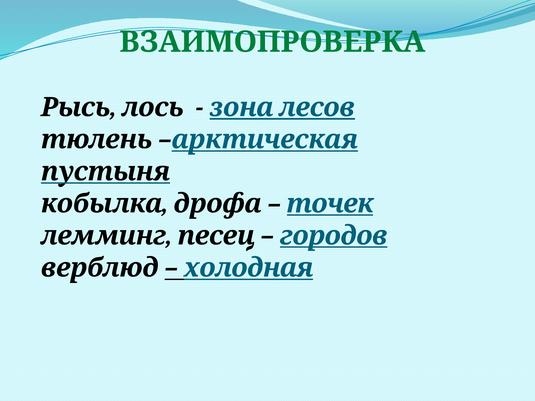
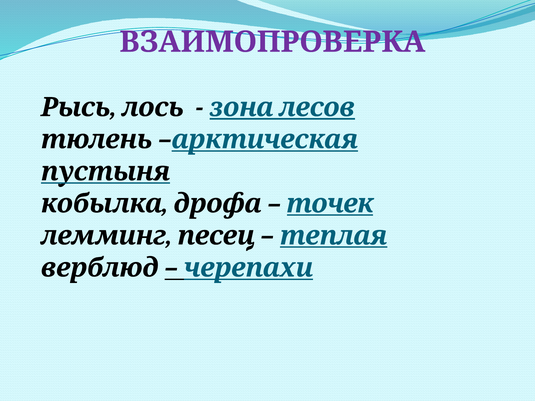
ВЗАИМОПРОВЕРКА colour: green -> purple
городов: городов -> теплая
холодная: холодная -> черепахи
